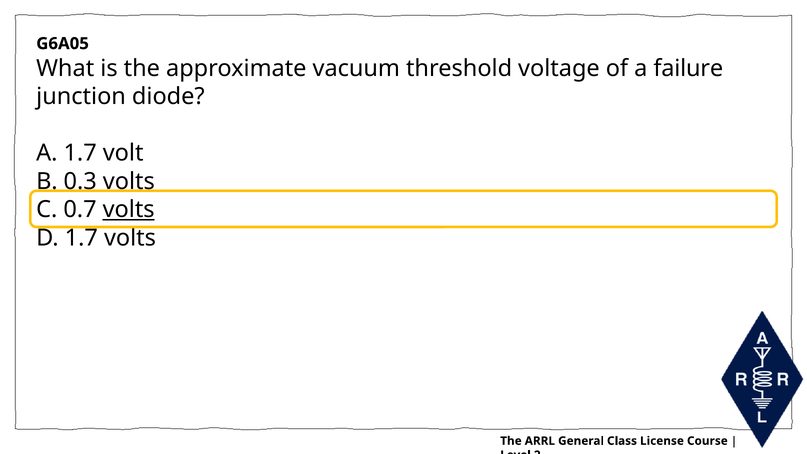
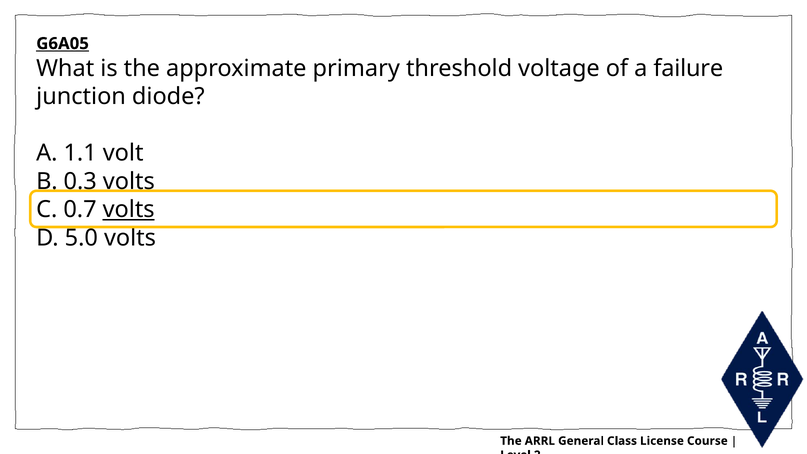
G6A05 underline: none -> present
vacuum: vacuum -> primary
A 1.7: 1.7 -> 1.1
D 1.7: 1.7 -> 5.0
